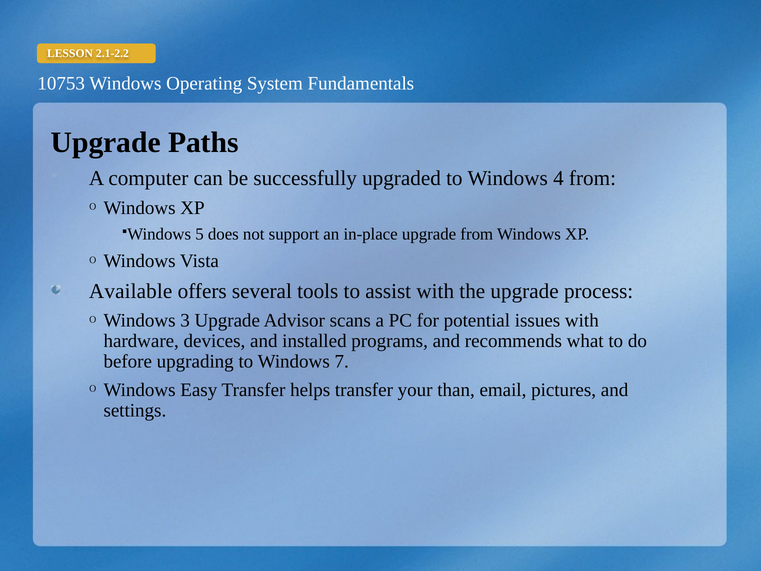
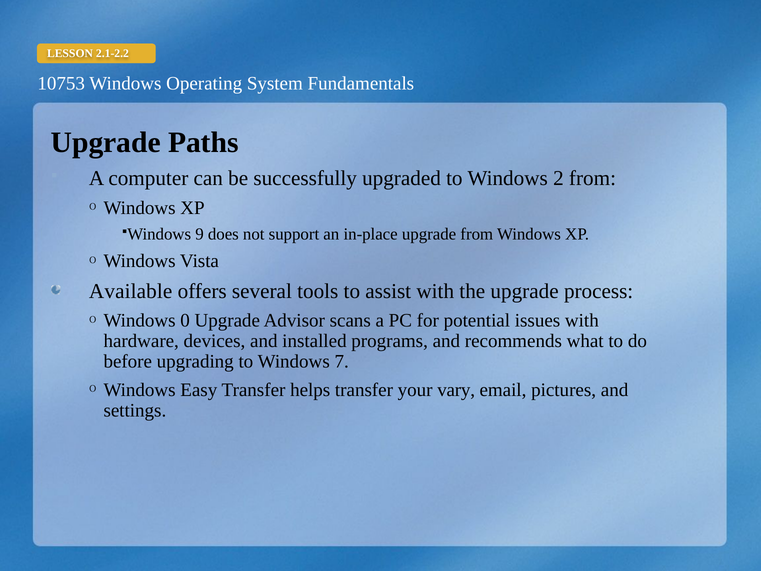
4: 4 -> 2
5: 5 -> 9
3: 3 -> 0
than: than -> vary
